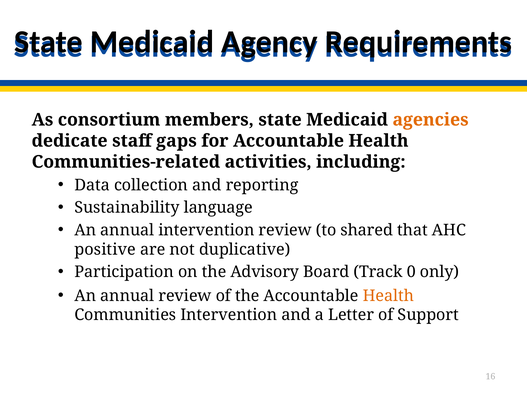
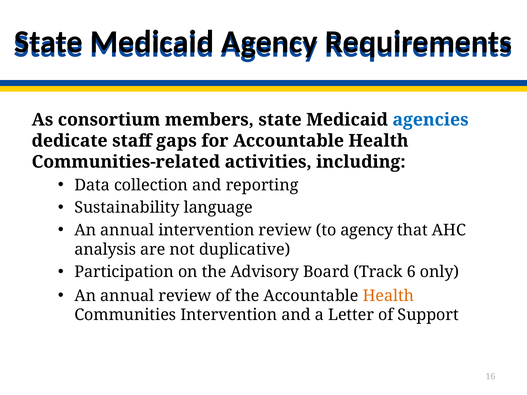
agencies colour: orange -> blue
to shared: shared -> agency
positive: positive -> analysis
0: 0 -> 6
